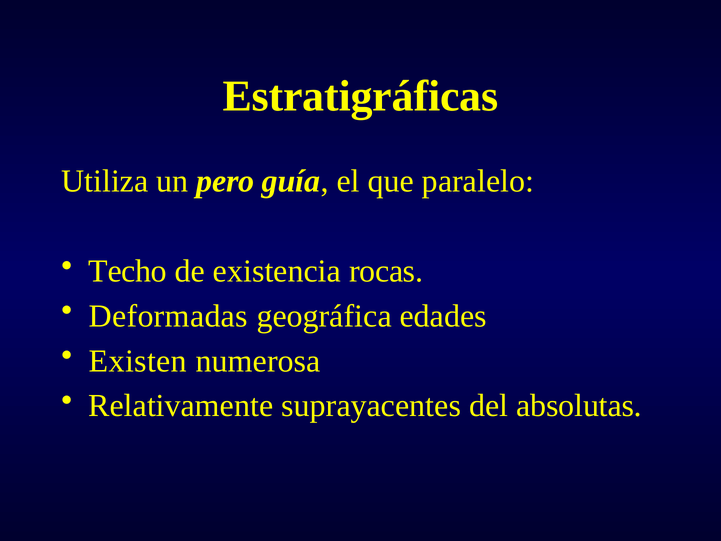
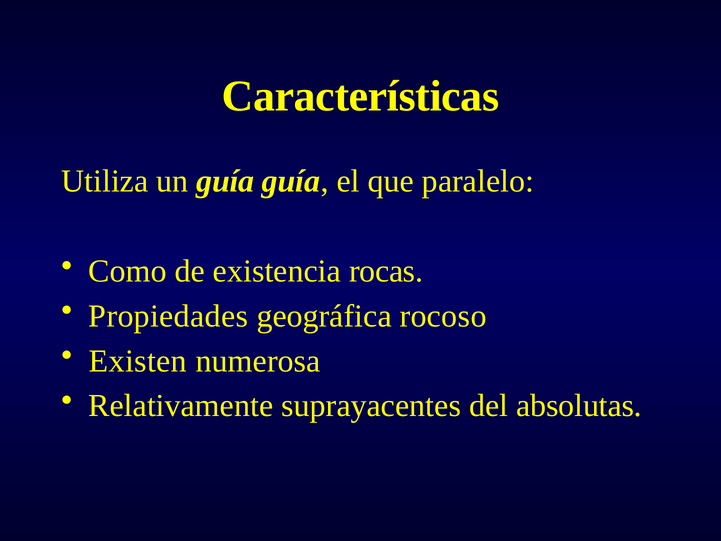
Estratigráficas: Estratigráficas -> Características
un pero: pero -> guía
Techo: Techo -> Como
Deformadas: Deformadas -> Propiedades
edades: edades -> rocoso
